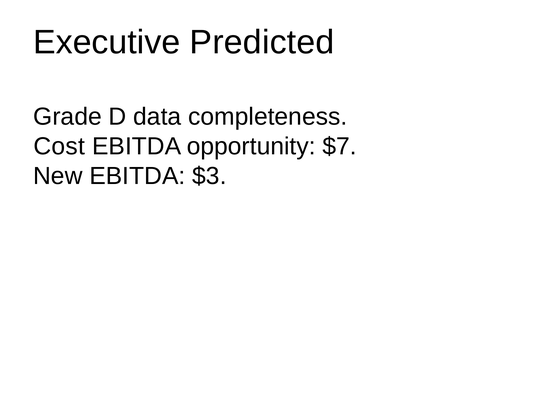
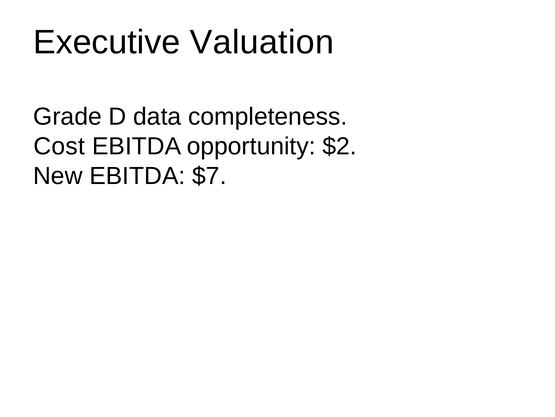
Predicted: Predicted -> Valuation
$7: $7 -> $2
$3: $3 -> $7
